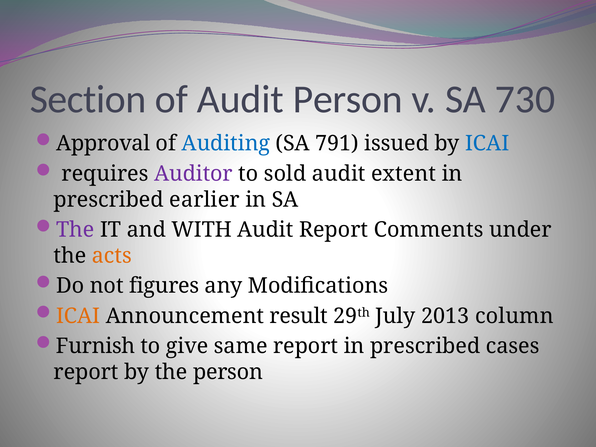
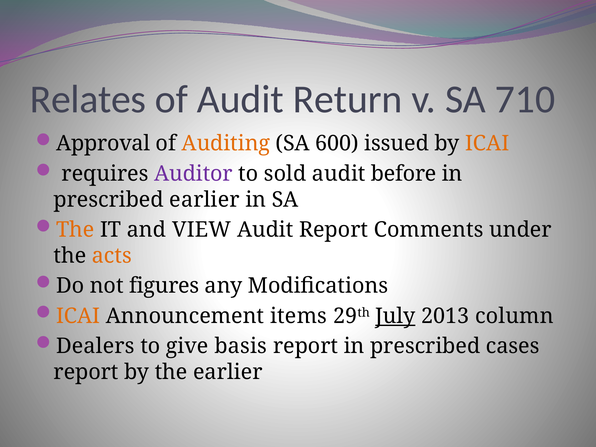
Section: Section -> Relates
Audit Person: Person -> Return
730: 730 -> 710
Auditing colour: blue -> orange
791: 791 -> 600
ICAI at (487, 144) colour: blue -> orange
extent: extent -> before
The at (75, 230) colour: purple -> orange
WITH: WITH -> VIEW
result: result -> items
July underline: none -> present
Furnish: Furnish -> Dealers
same: same -> basis
the person: person -> earlier
